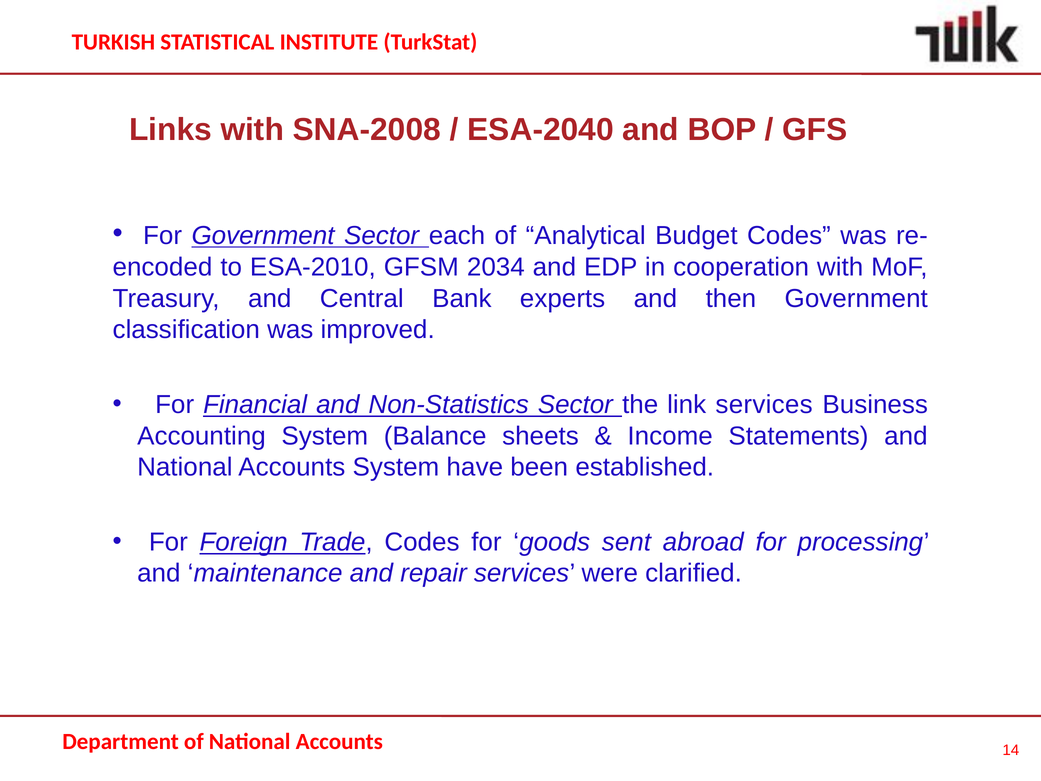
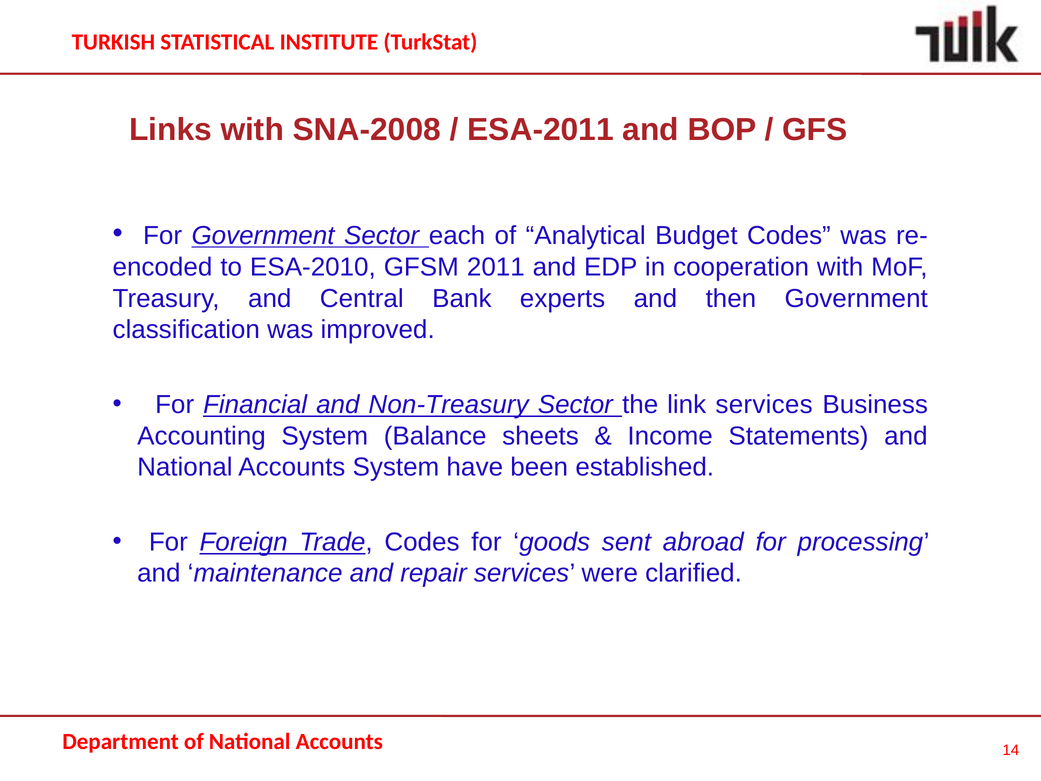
ESA-2040: ESA-2040 -> ESA-2011
2034: 2034 -> 2011
Non-Statistics: Non-Statistics -> Non-Treasury
